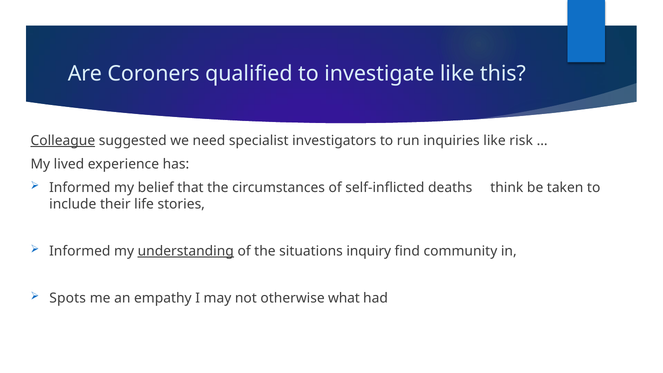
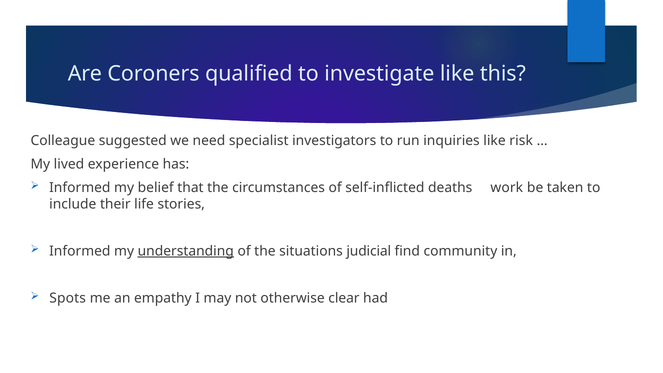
Colleague underline: present -> none
think: think -> work
inquiry: inquiry -> judicial
what: what -> clear
